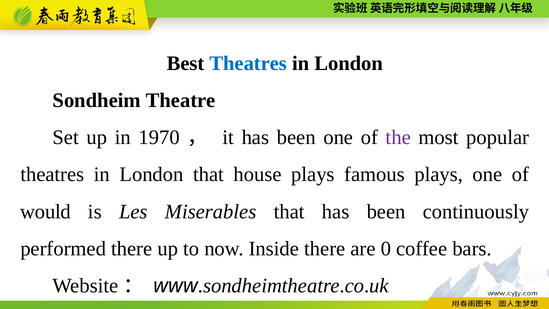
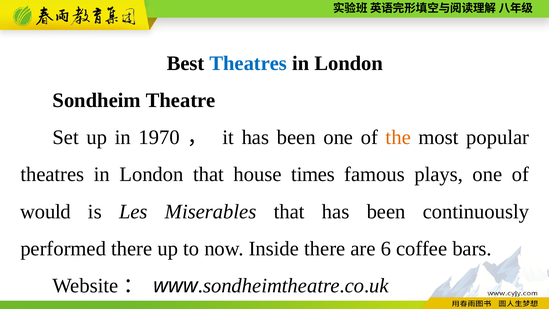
the colour: purple -> orange
house plays: plays -> times
0: 0 -> 6
